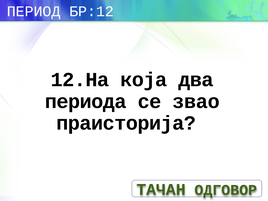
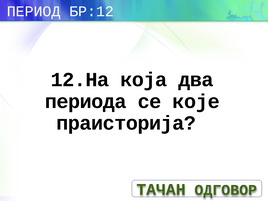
звао: звао -> које
